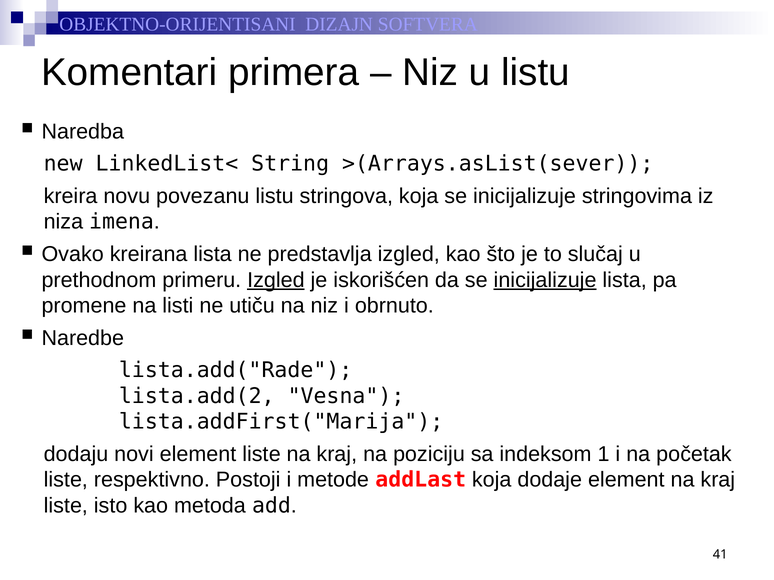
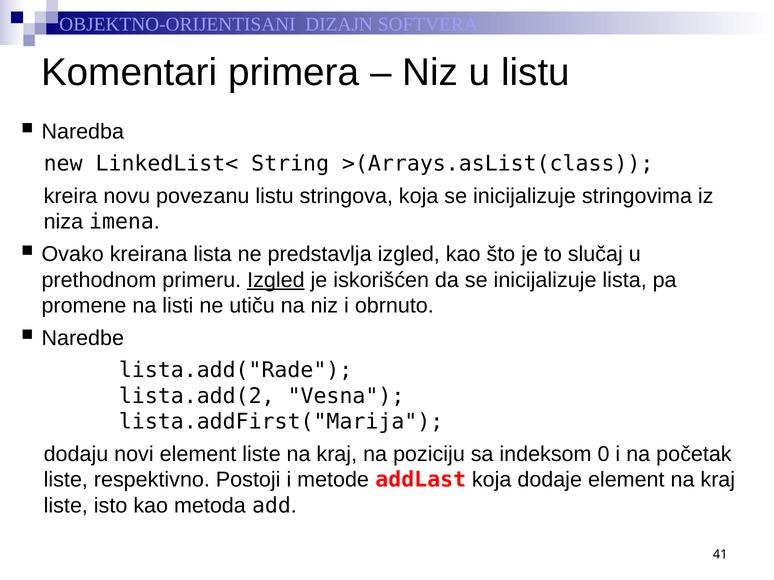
>(Arrays.asList(sever: >(Arrays.asList(sever -> >(Arrays.asList(class
inicijalizuje at (545, 280) underline: present -> none
1: 1 -> 0
